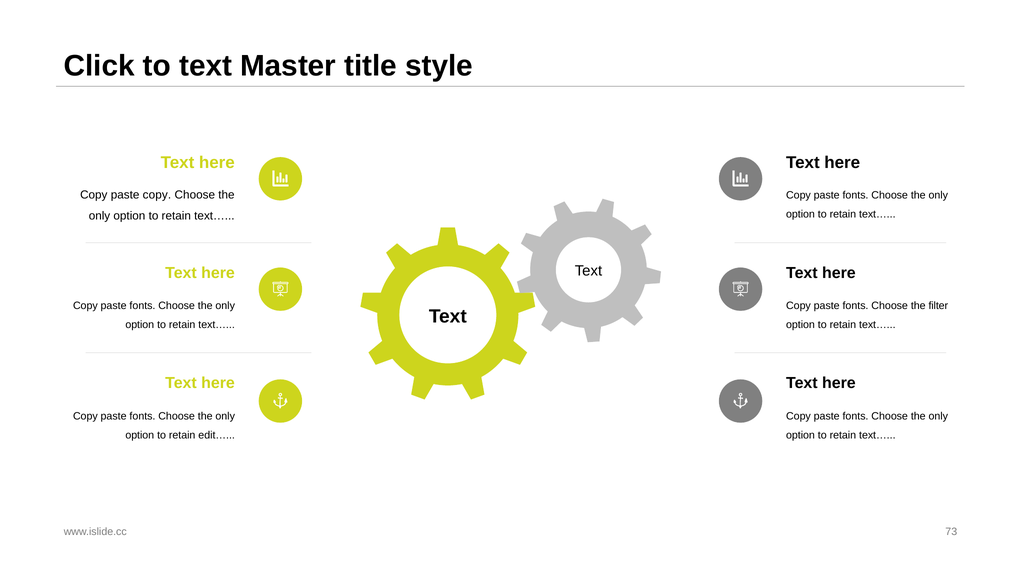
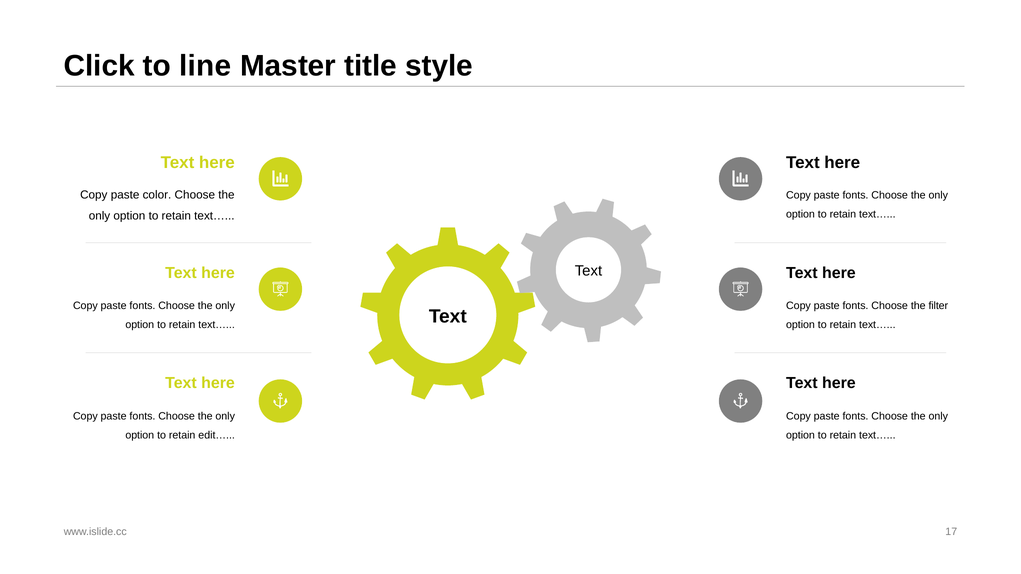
to text: text -> line
paste copy: copy -> color
73: 73 -> 17
